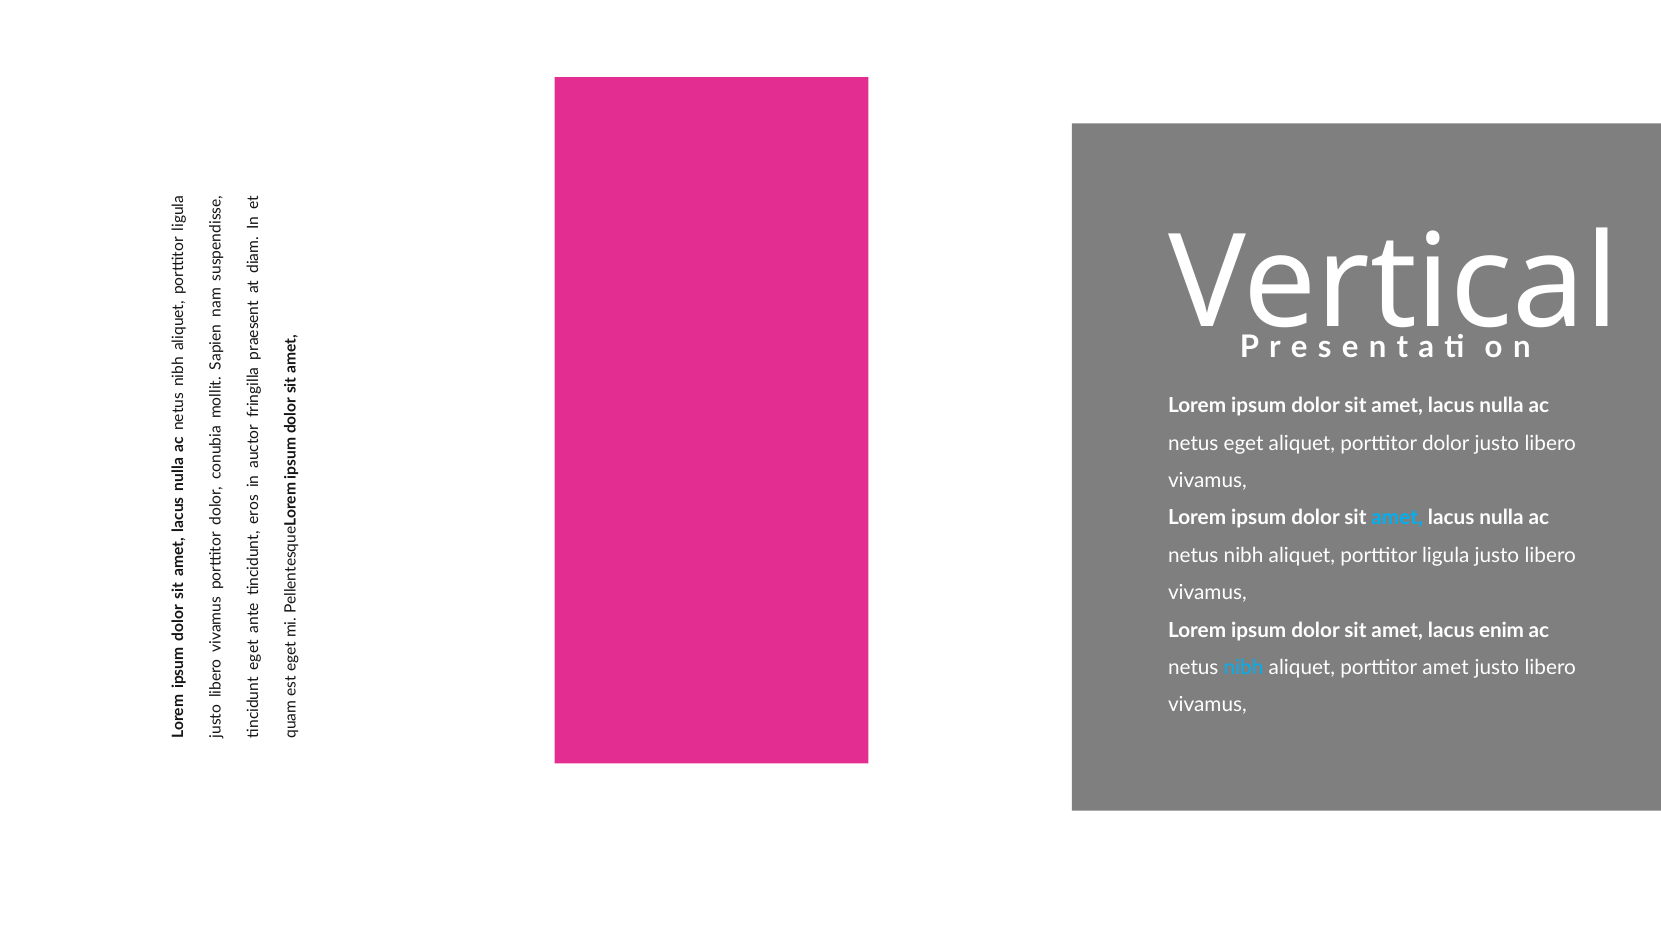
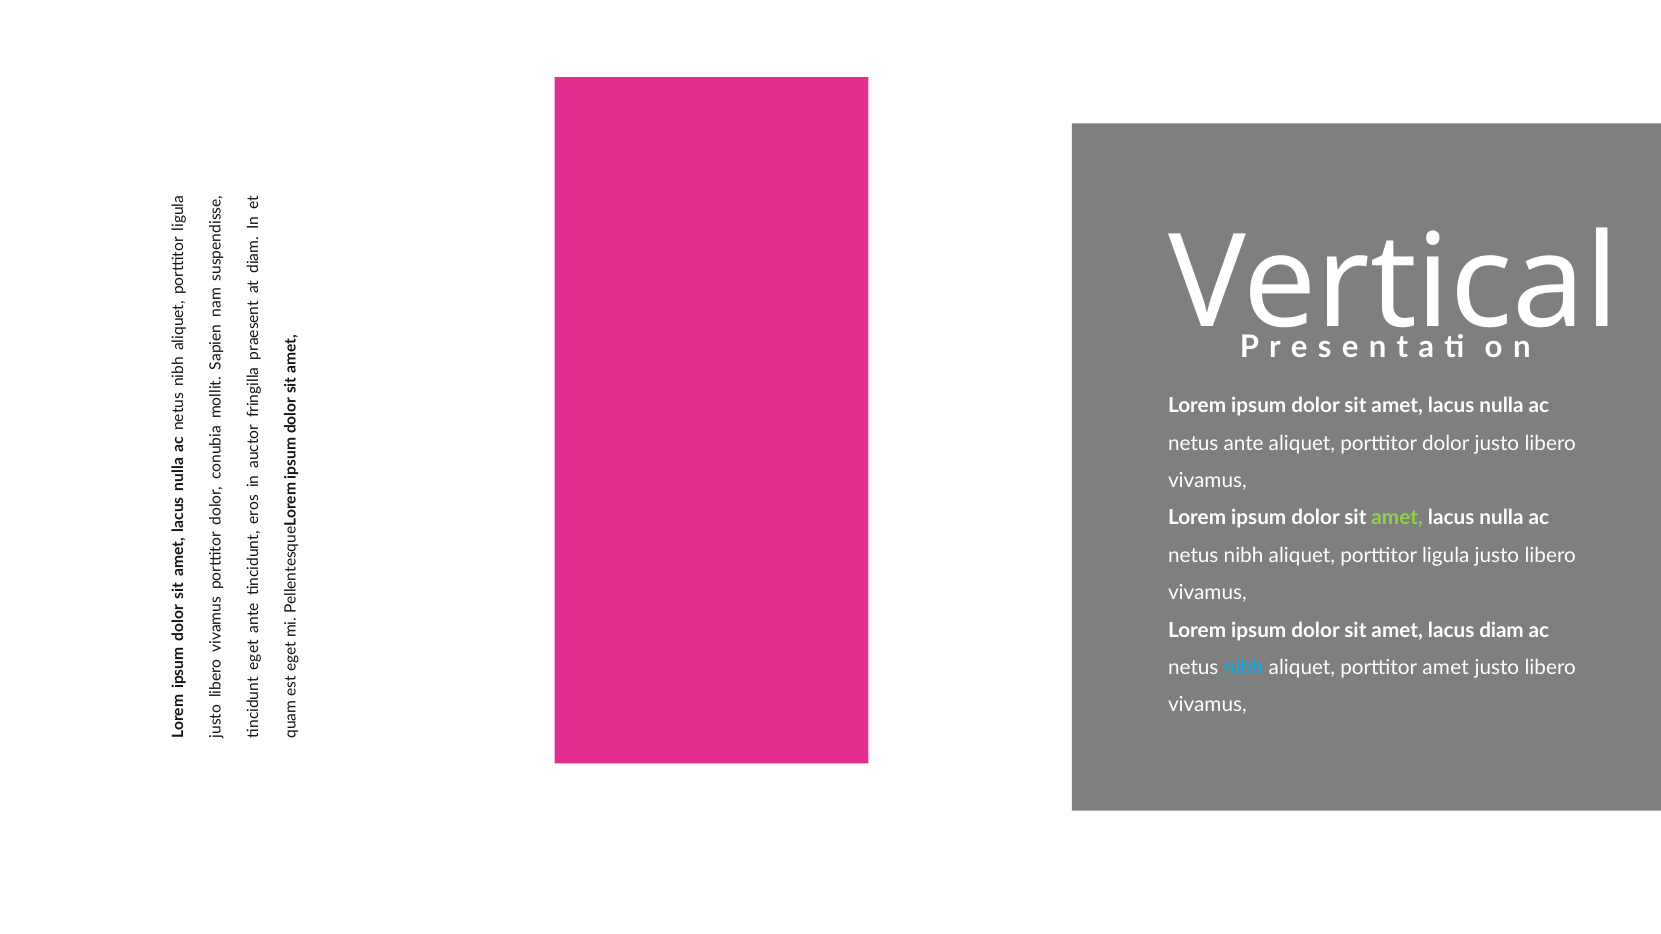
eget: eget -> ante
amet at (1397, 518) colour: light blue -> light green
enim: enim -> diam
